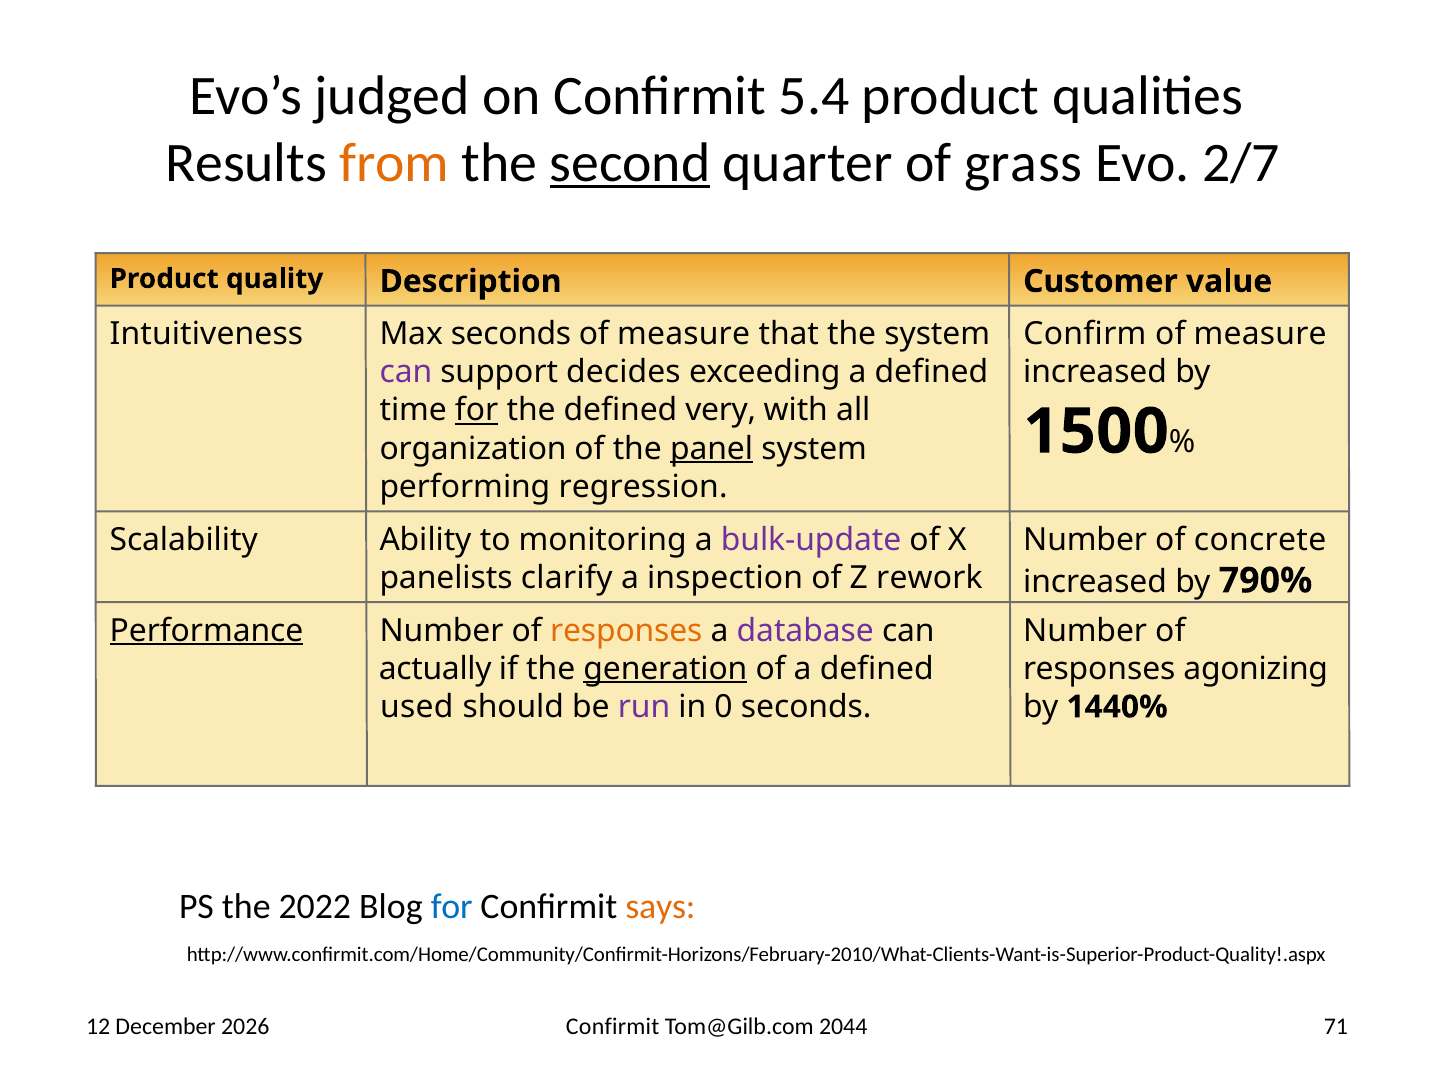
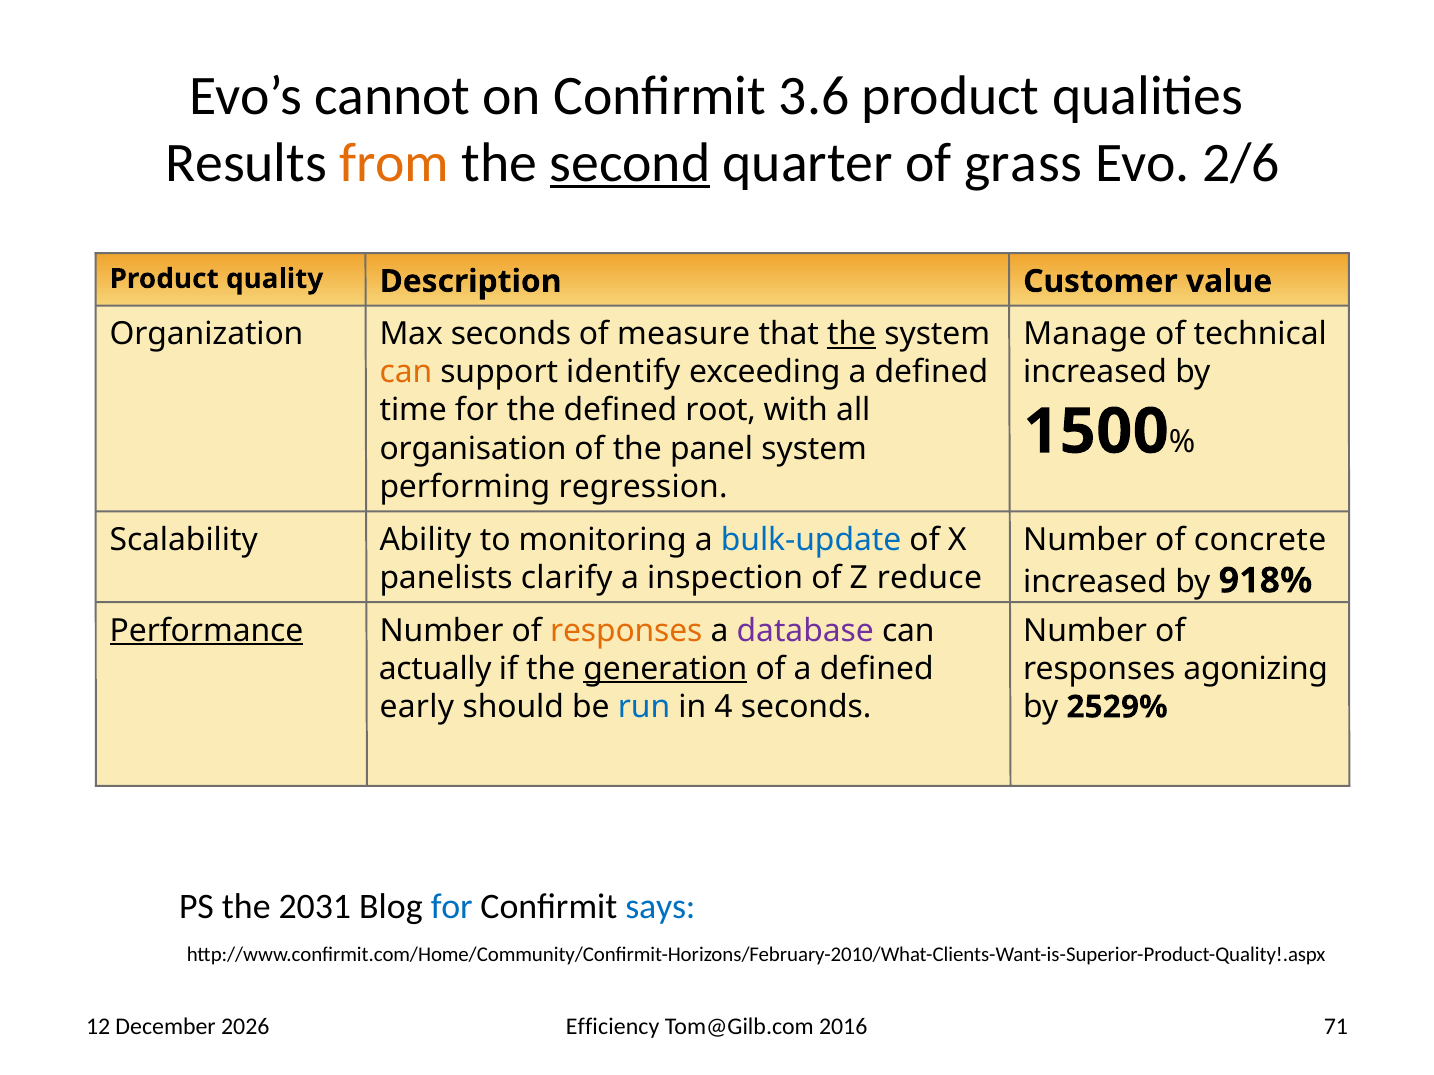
judged: judged -> cannot
5.4: 5.4 -> 3.6
2/7: 2/7 -> 2/6
Intuitiveness: Intuitiveness -> Organization
the at (852, 334) underline: none -> present
Confirm: Confirm -> Manage
measure at (1260, 334): measure -> technical
can at (406, 372) colour: purple -> orange
decides: decides -> identify
for at (477, 411) underline: present -> none
very: very -> root
organization: organization -> organisation
panel underline: present -> none
bulk-update colour: purple -> blue
rework: rework -> reduce
790%: 790% -> 918%
used: used -> early
run colour: purple -> blue
0: 0 -> 4
1440%: 1440% -> 2529%
2022: 2022 -> 2031
says colour: orange -> blue
Confirmit at (613, 1027): Confirmit -> Efficiency
2044: 2044 -> 2016
